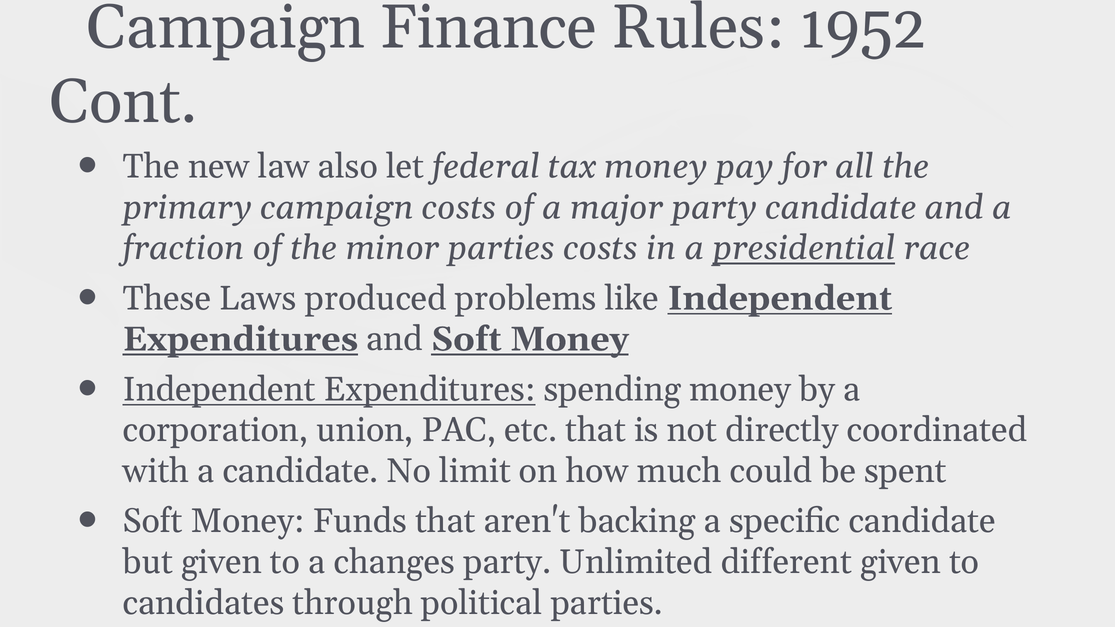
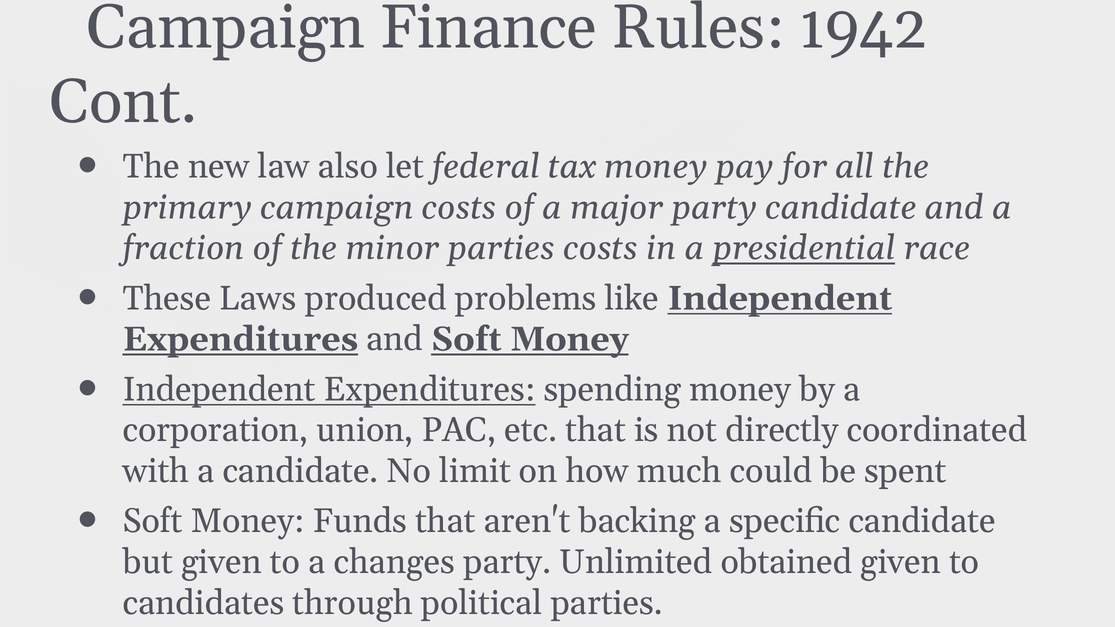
1952: 1952 -> 1942
different: different -> obtained
